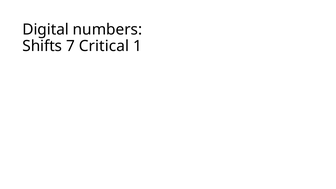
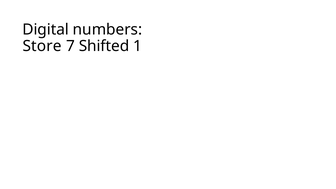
Shifts: Shifts -> Store
Critical: Critical -> Shifted
